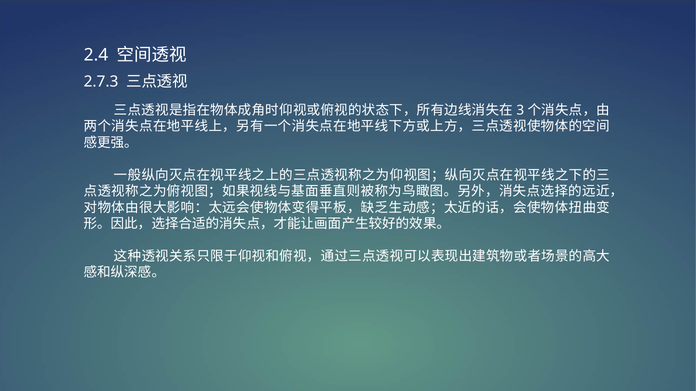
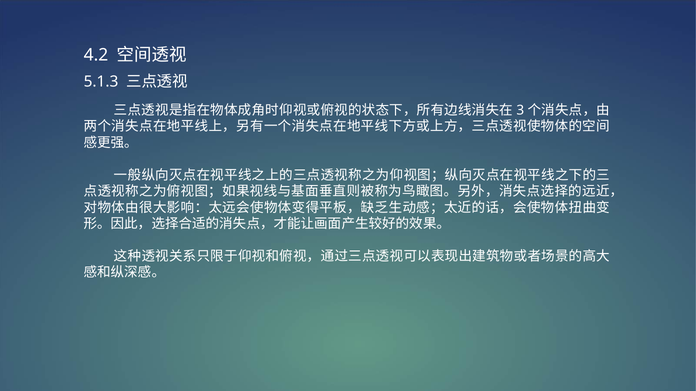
2.4: 2.4 -> 4.2
2.7.3: 2.7.3 -> 5.1.3
